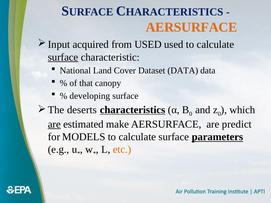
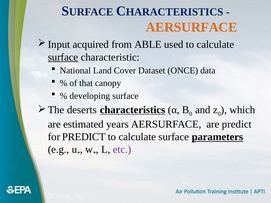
from USED: USED -> ABLE
Dataset DATA: DATA -> ONCE
are at (54, 124) underline: present -> none
make: make -> years
for MODELS: MODELS -> PREDICT
etc colour: orange -> purple
